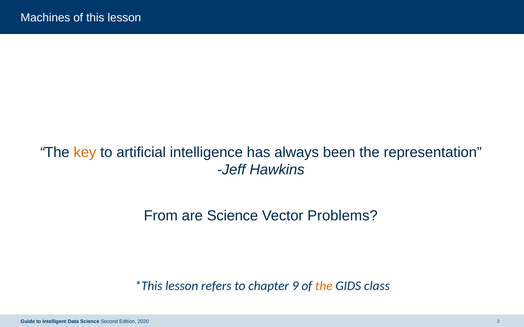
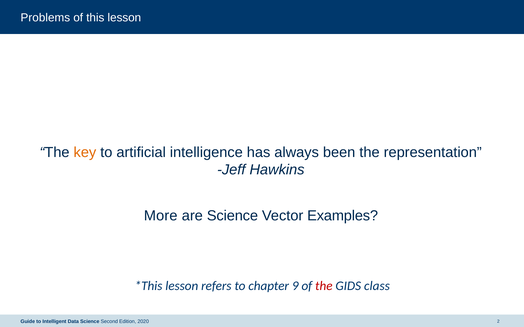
Machines: Machines -> Problems
From: From -> More
Problems: Problems -> Examples
the at (324, 286) colour: orange -> red
